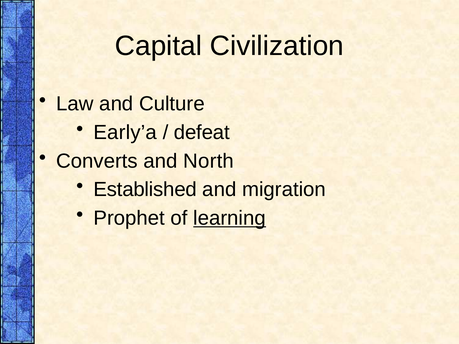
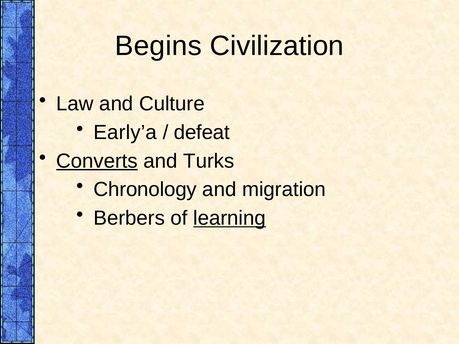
Capital: Capital -> Begins
Converts underline: none -> present
North: North -> Turks
Established: Established -> Chronology
Prophet: Prophet -> Berbers
